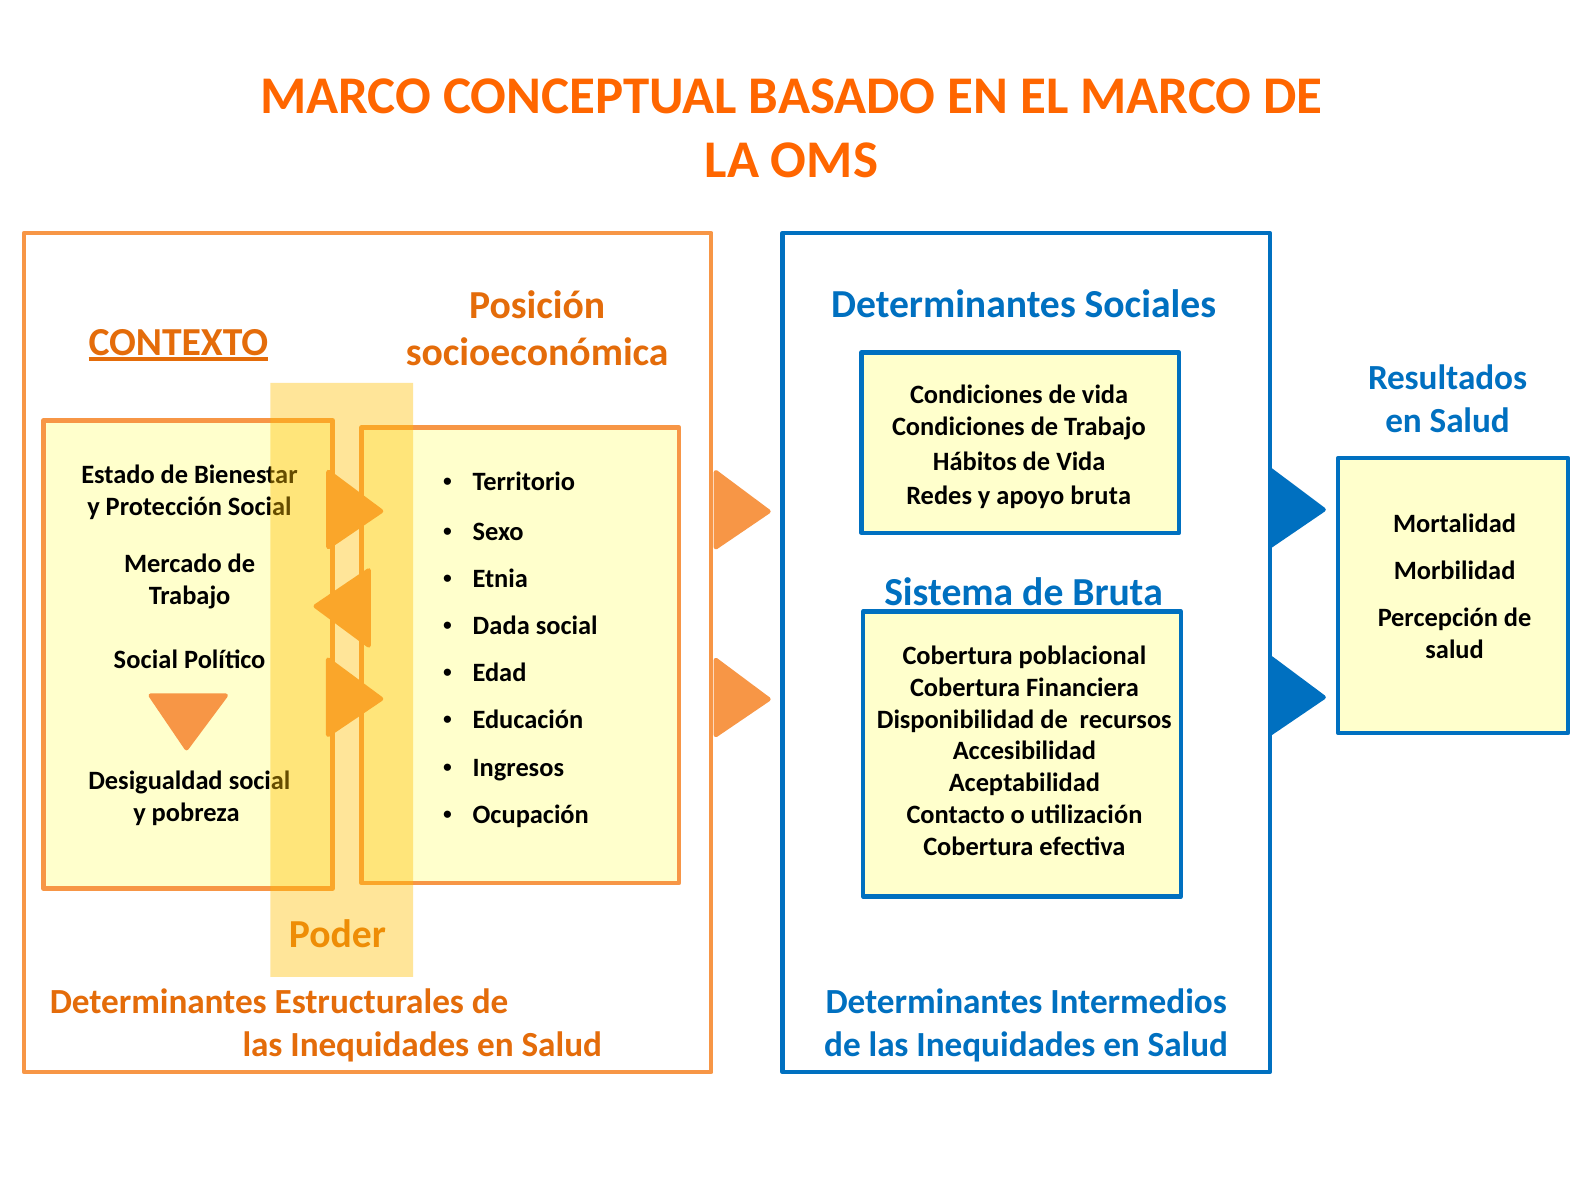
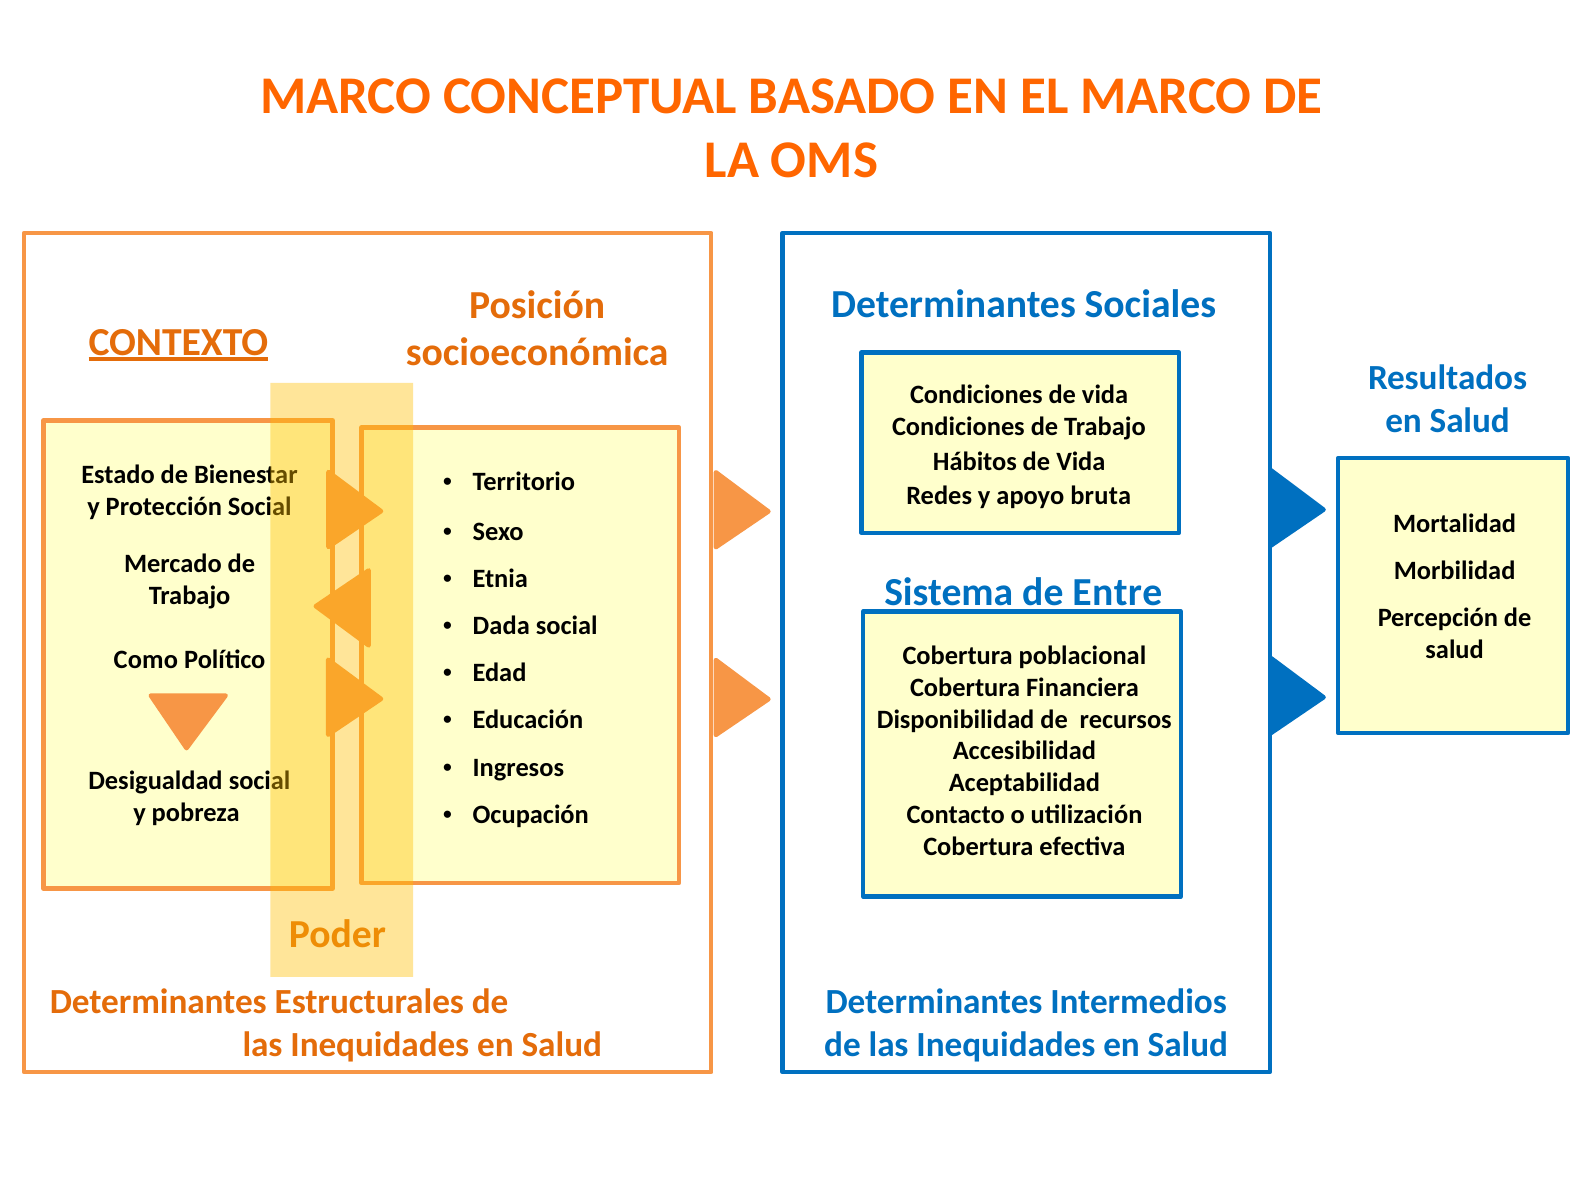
de Bruta: Bruta -> Entre
Social at (146, 660): Social -> Como
